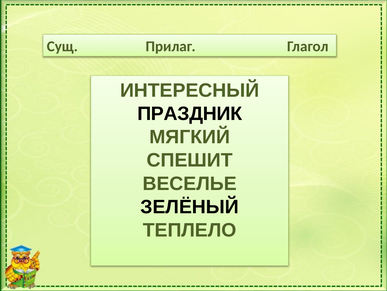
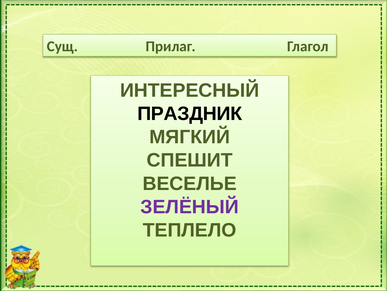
ЗЕЛЁНЫЙ colour: black -> purple
